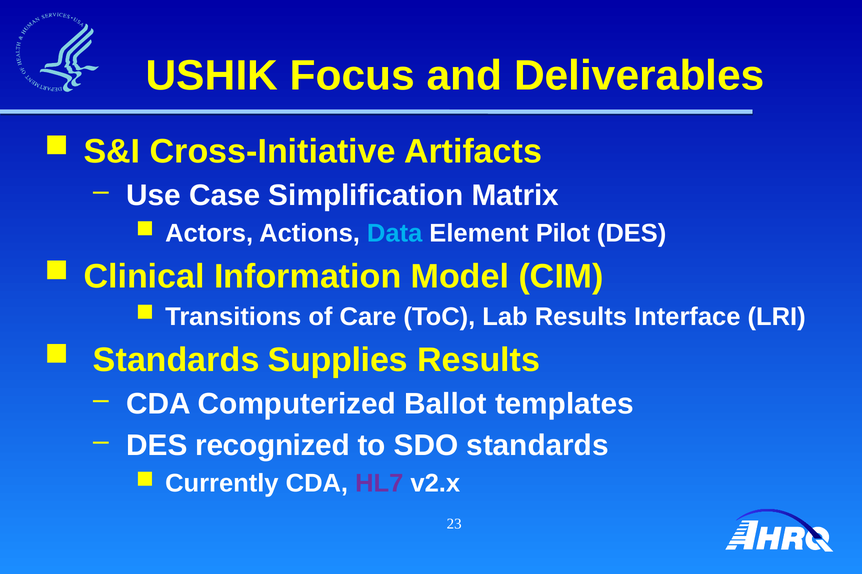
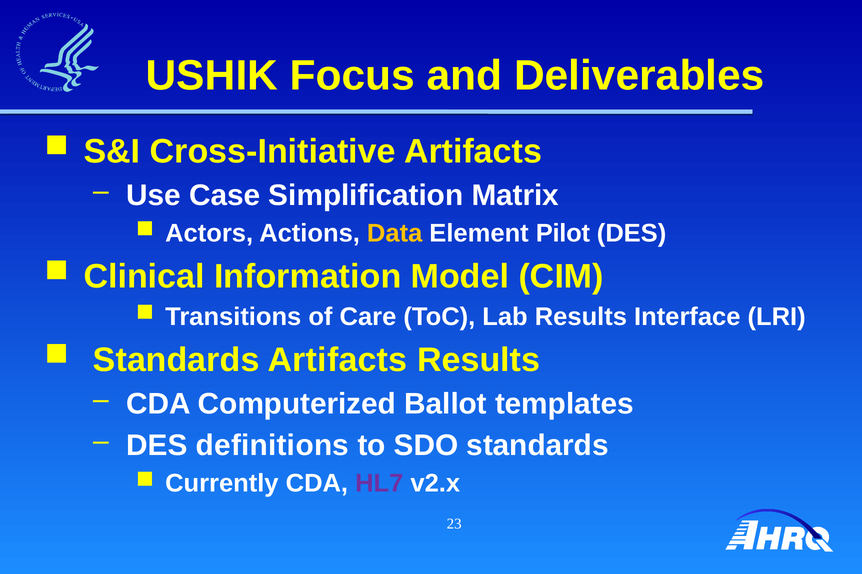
Data colour: light blue -> yellow
Standards Supplies: Supplies -> Artifacts
recognized: recognized -> definitions
